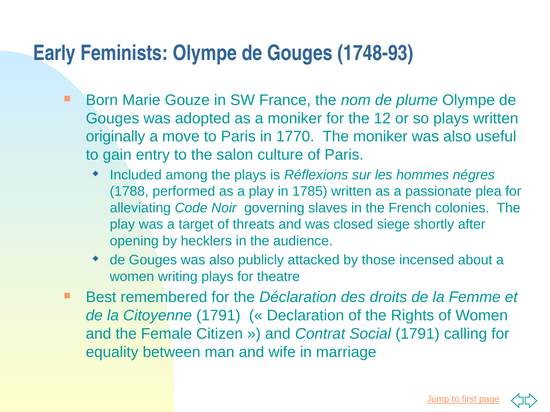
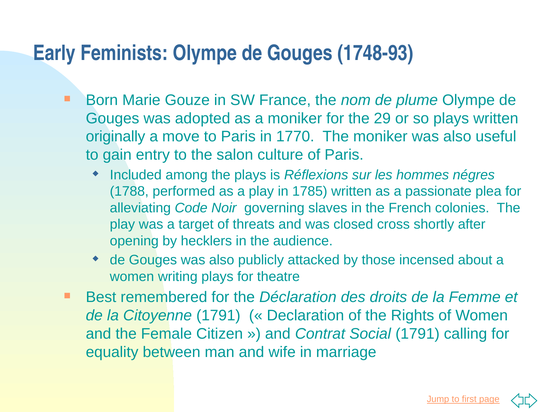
12: 12 -> 29
siege: siege -> cross
